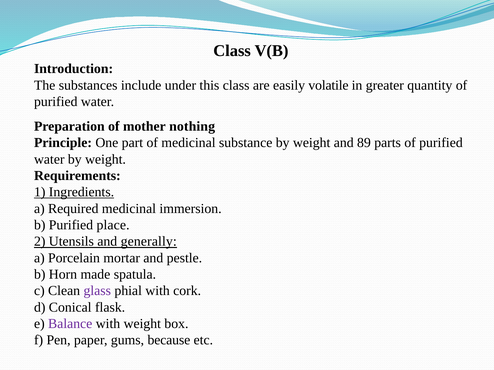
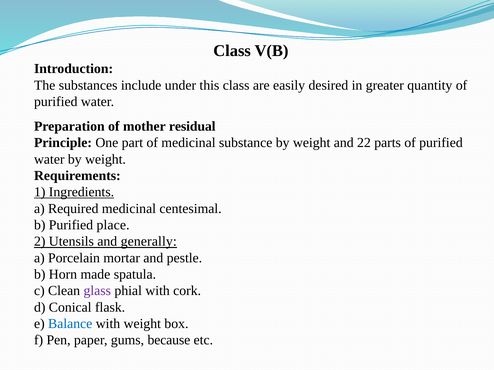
volatile: volatile -> desired
nothing: nothing -> residual
89: 89 -> 22
immersion: immersion -> centesimal
Balance colour: purple -> blue
